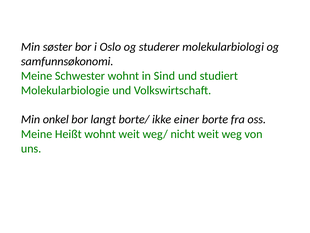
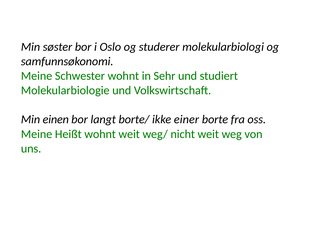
Sind: Sind -> Sehr
onkel: onkel -> einen
